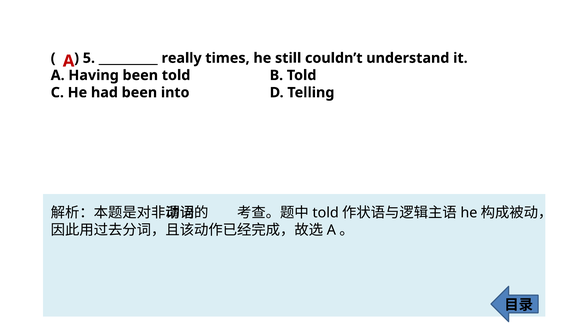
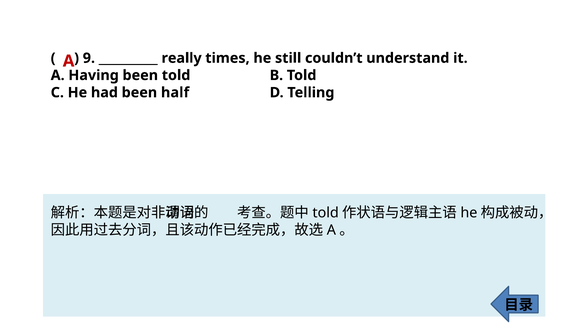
5: 5 -> 9
into: into -> half
